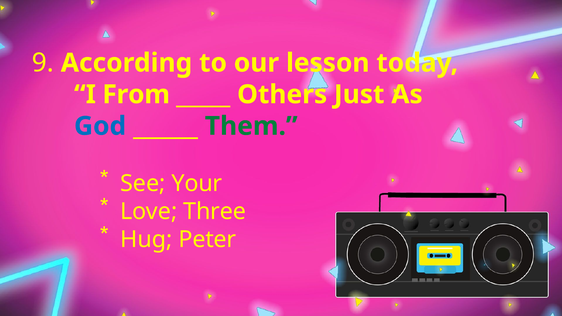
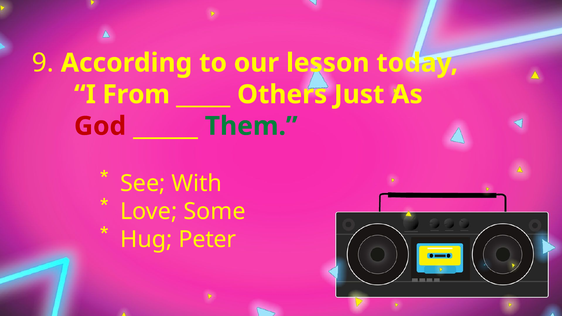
God colour: blue -> red
Your: Your -> With
Three: Three -> Some
